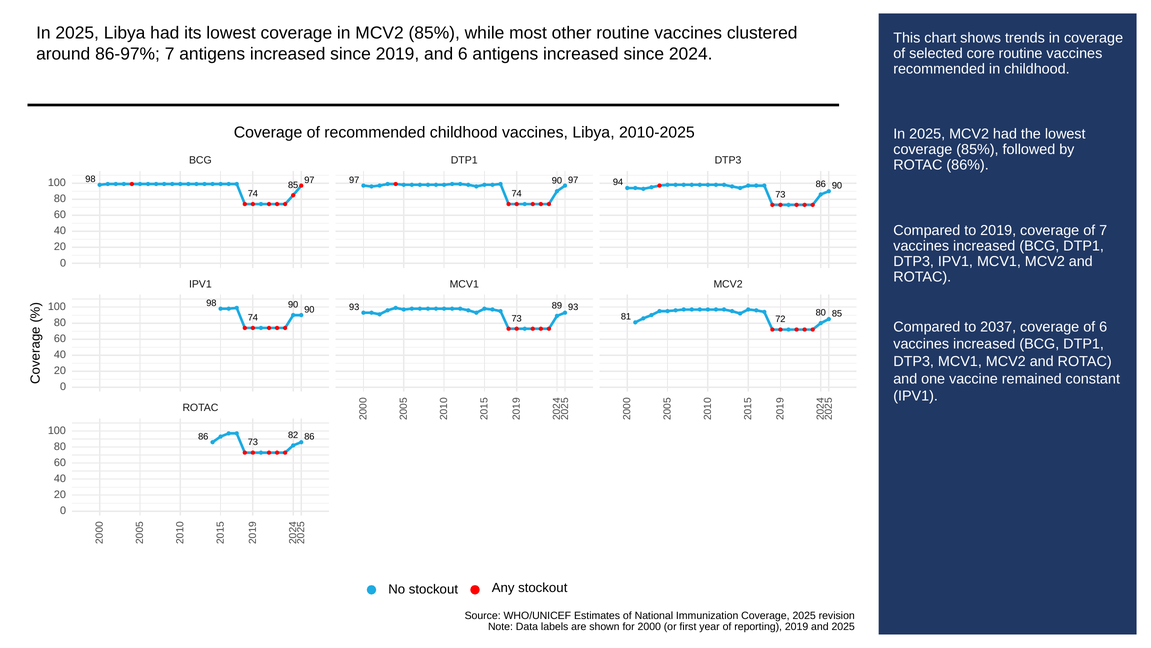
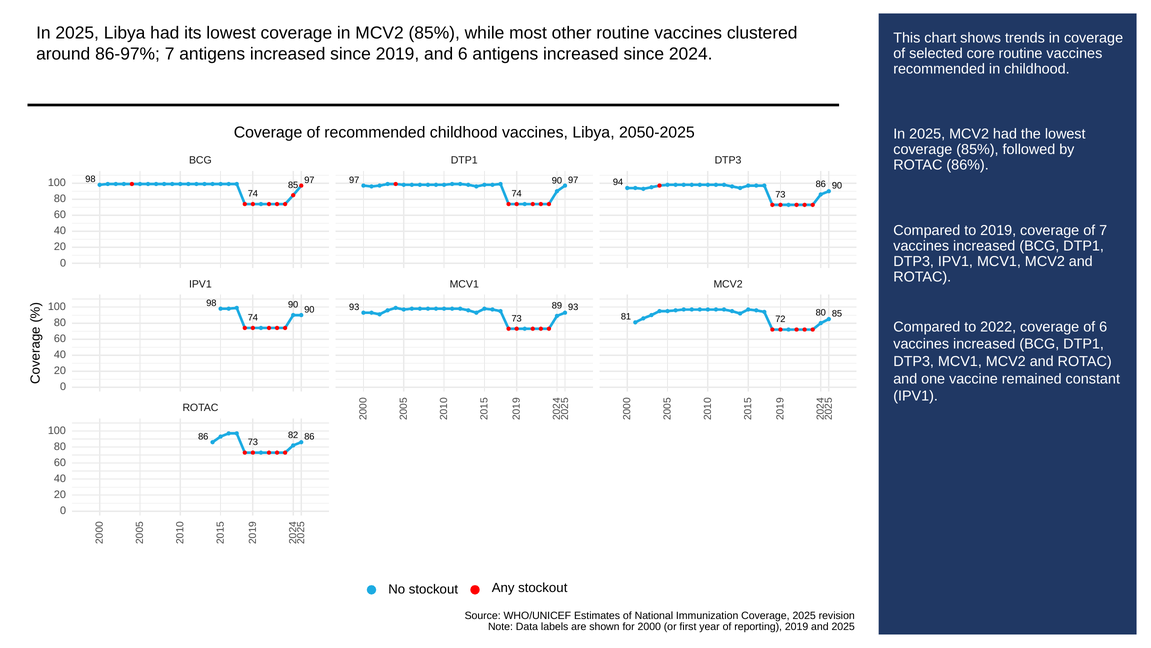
2010-2025: 2010-2025 -> 2050-2025
2037: 2037 -> 2022
